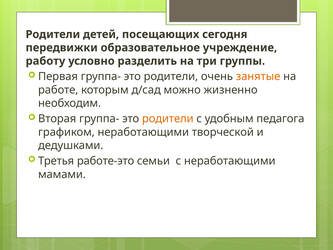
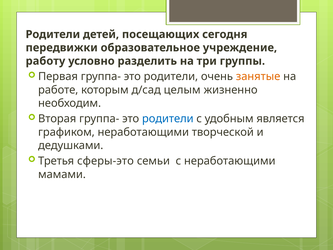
можно: можно -> целым
родители at (168, 119) colour: orange -> blue
педагога: педагога -> является
работе-это: работе-это -> сферы-это
